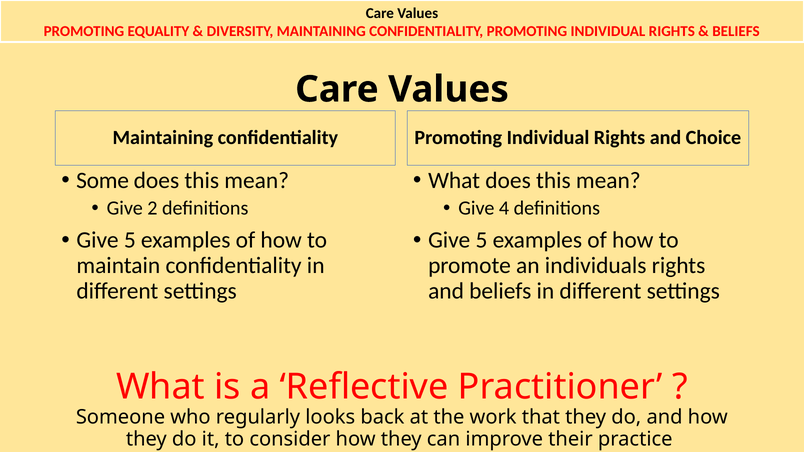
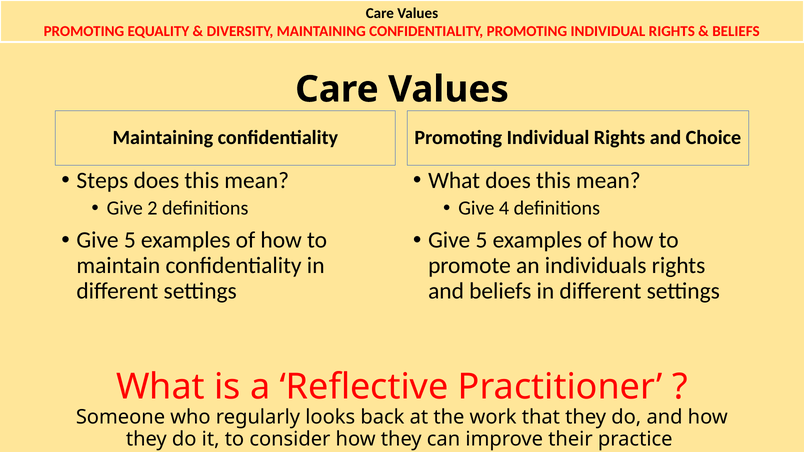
Some: Some -> Steps
